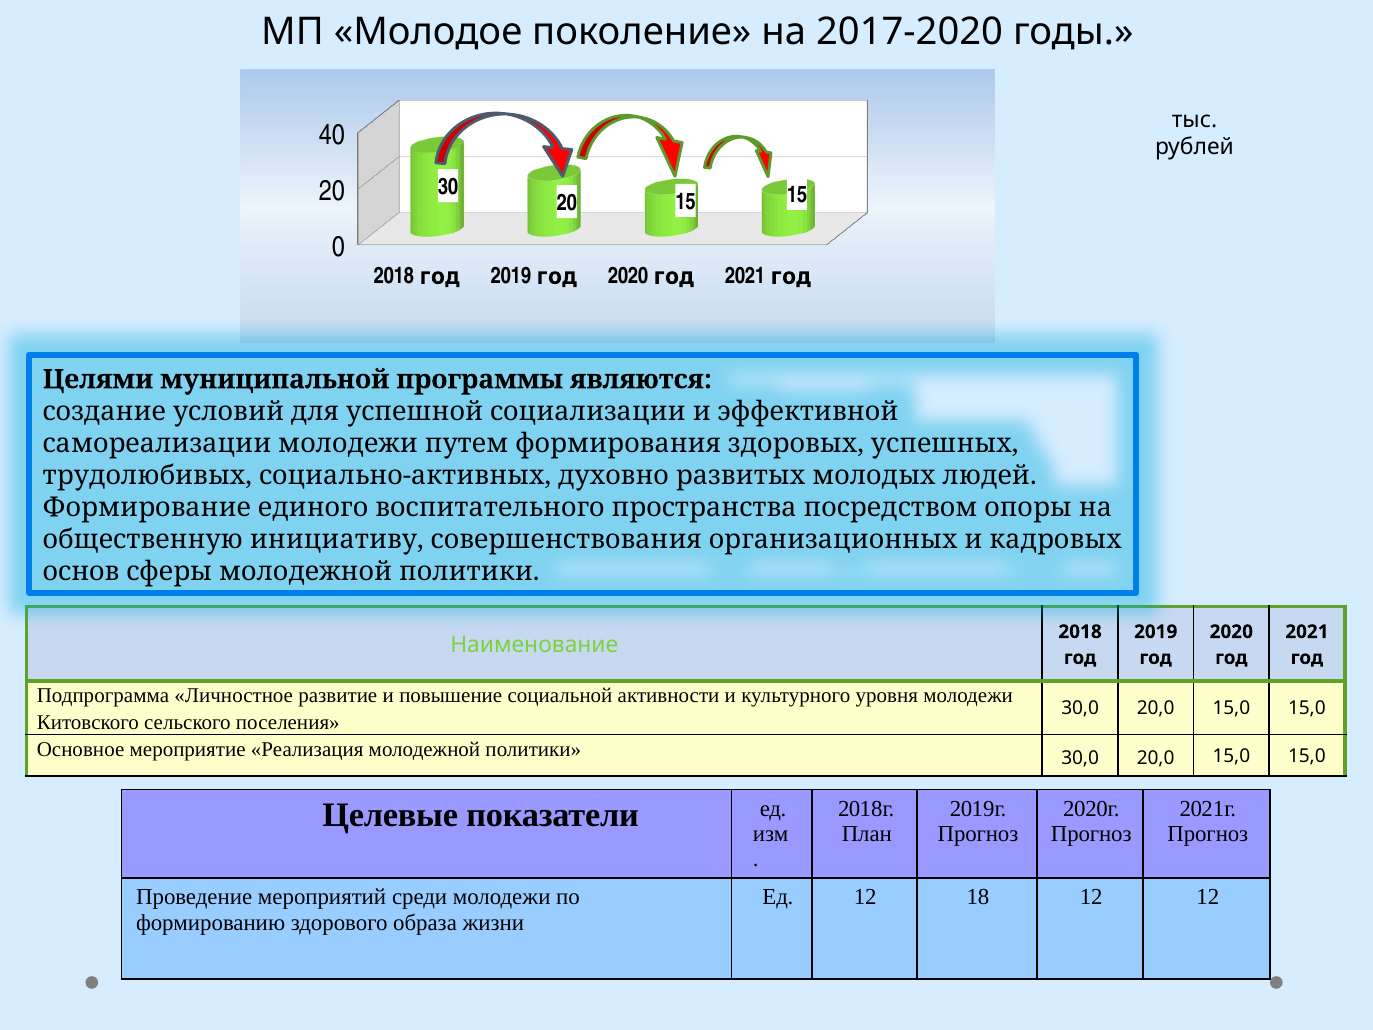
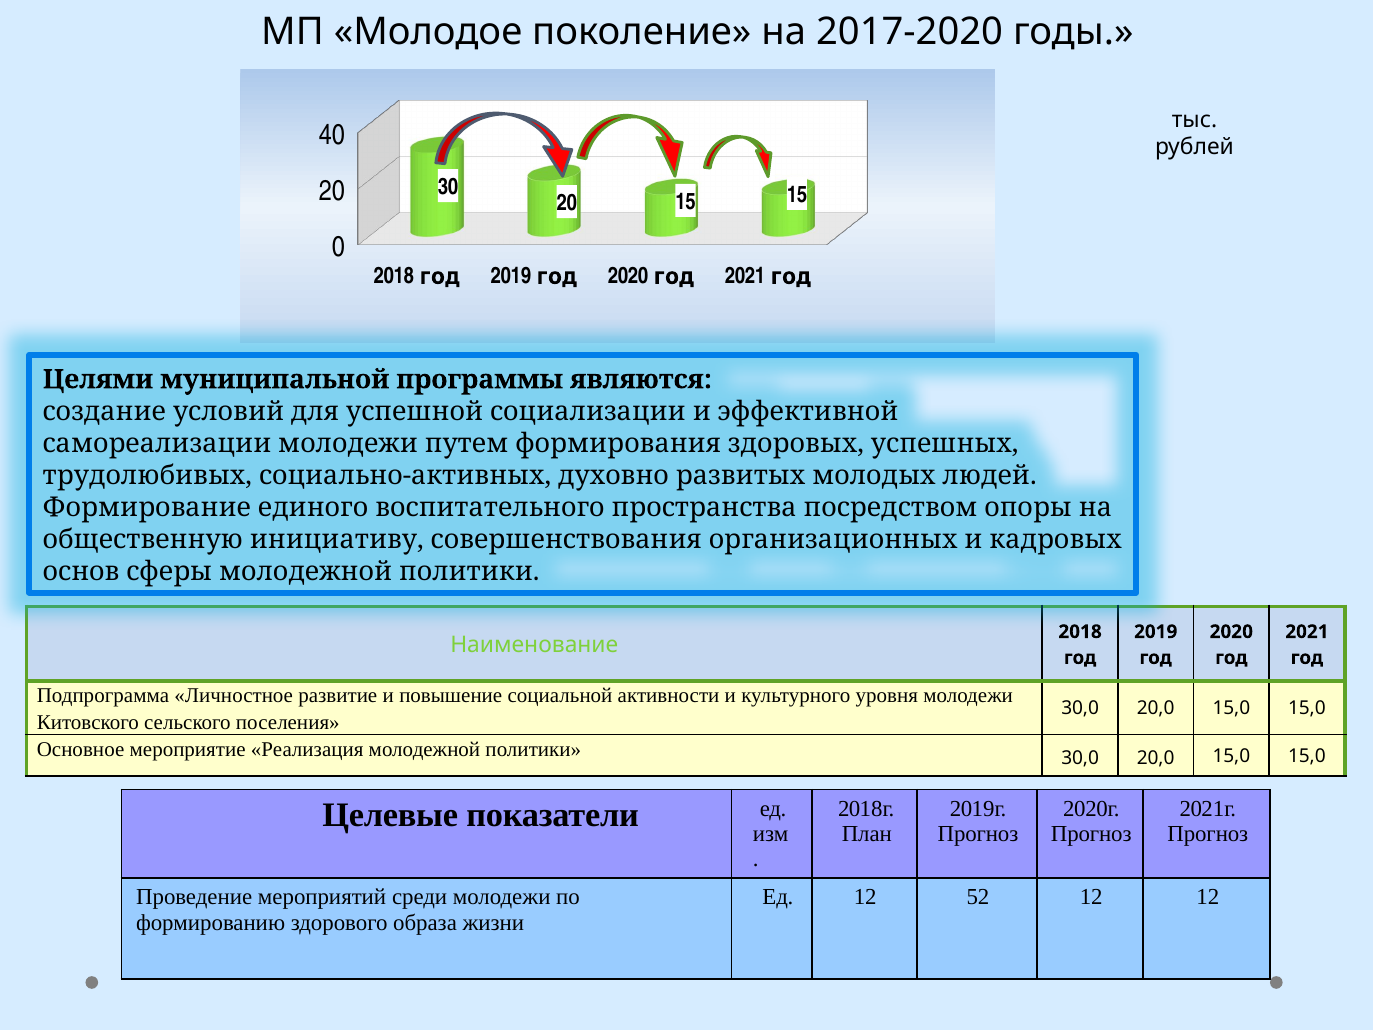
18: 18 -> 52
